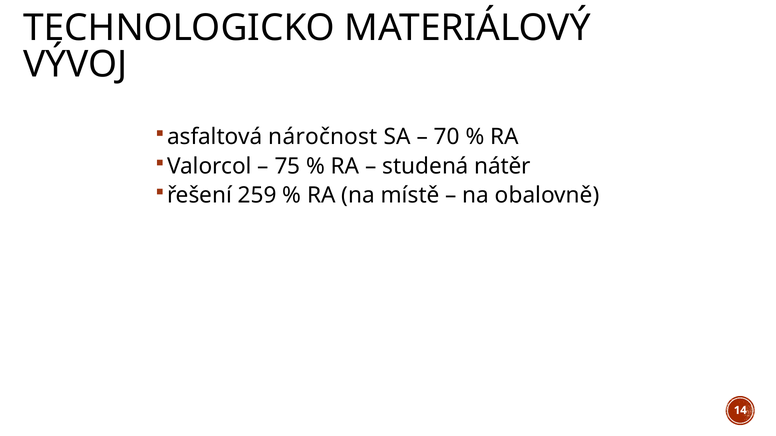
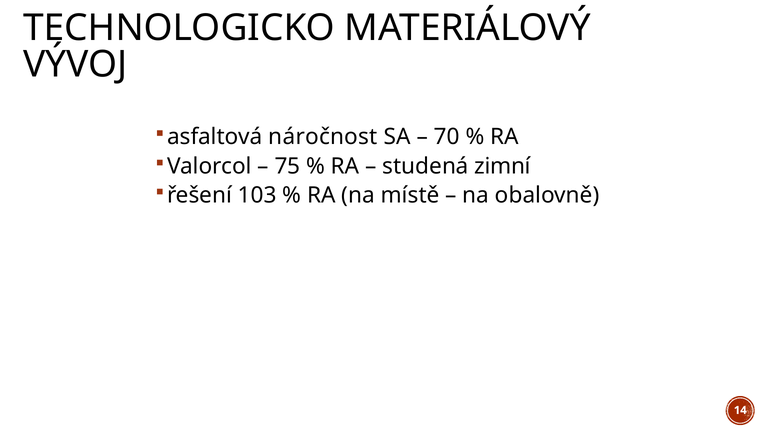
nátěr: nátěr -> zimní
259: 259 -> 103
